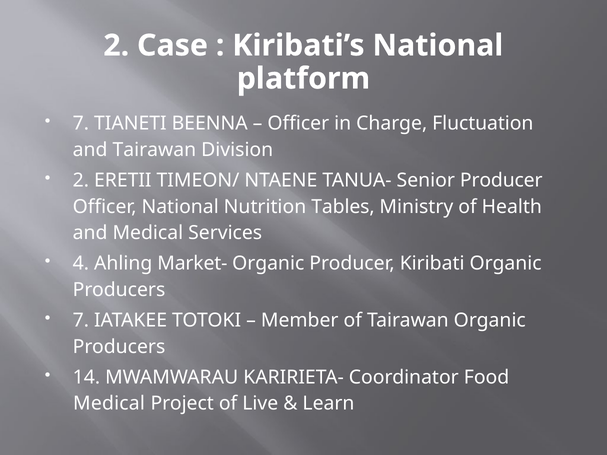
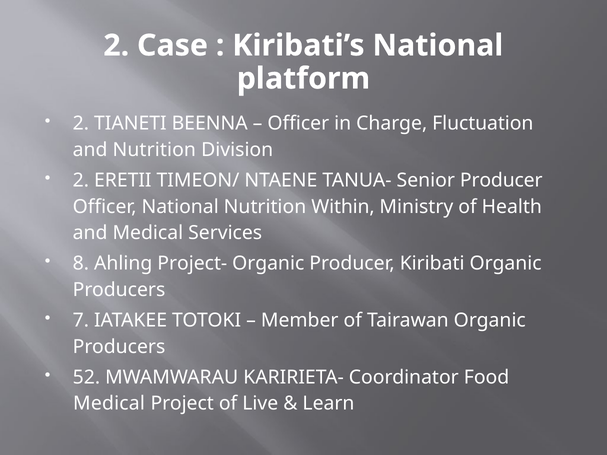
7 at (81, 124): 7 -> 2
and Tairawan: Tairawan -> Nutrition
Tables: Tables -> Within
4: 4 -> 8
Market-: Market- -> Project-
14: 14 -> 52
